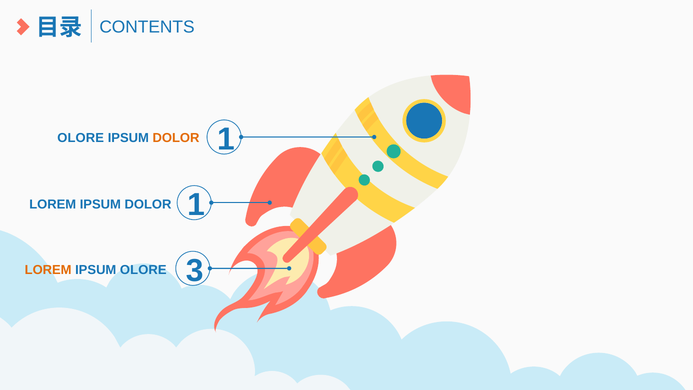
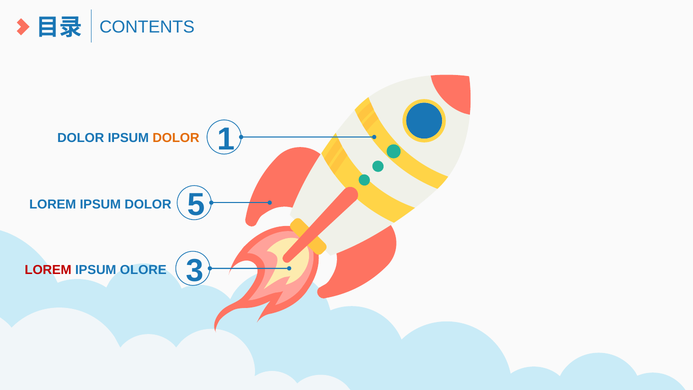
OLORE at (81, 138): OLORE -> DOLOR
DOLOR 1: 1 -> 5
LOREM at (48, 270) colour: orange -> red
